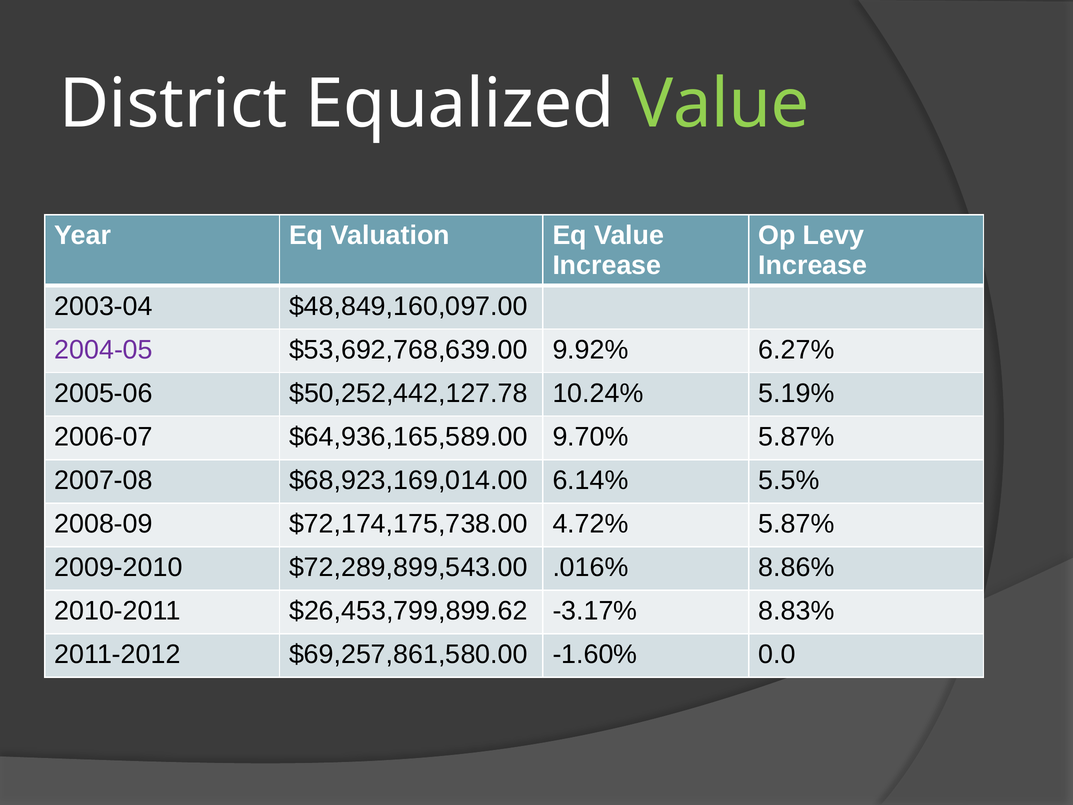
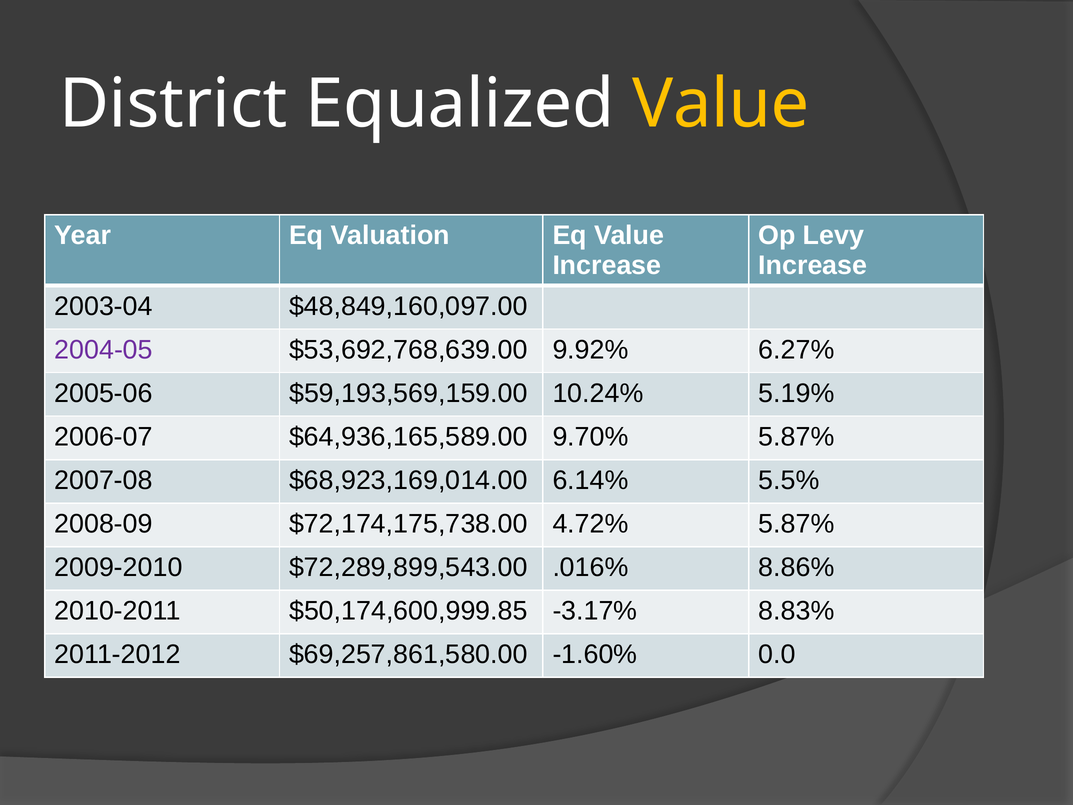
Value at (721, 104) colour: light green -> yellow
$50,252,442,127.78: $50,252,442,127.78 -> $59,193,569,159.00
$26,453,799,899.62: $26,453,799,899.62 -> $50,174,600,999.85
